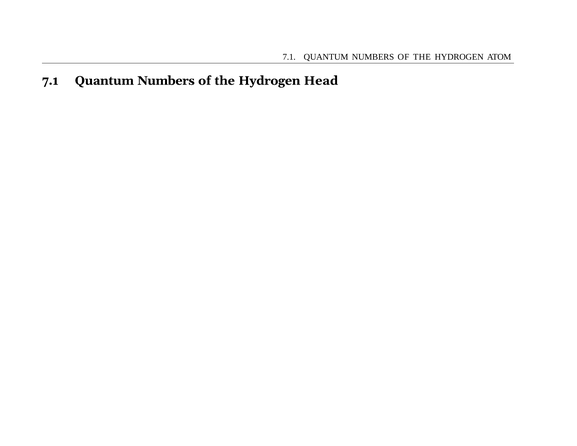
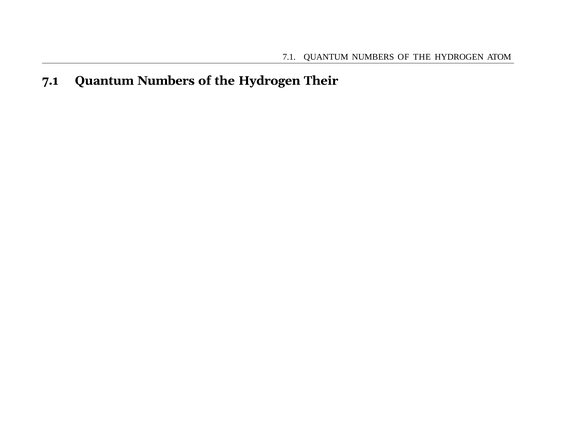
Head: Head -> Their
